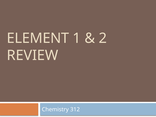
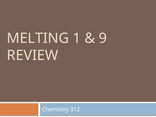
ELEMENT: ELEMENT -> MELTING
2: 2 -> 9
